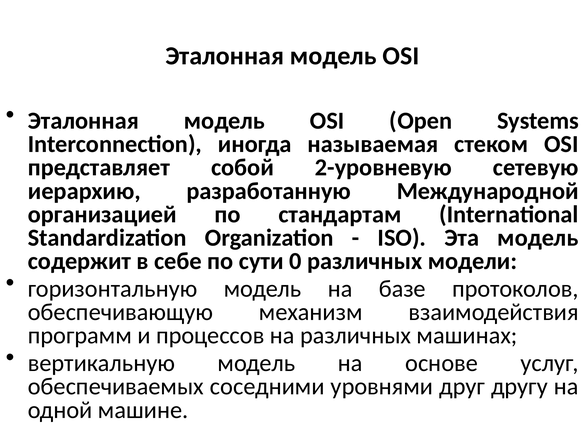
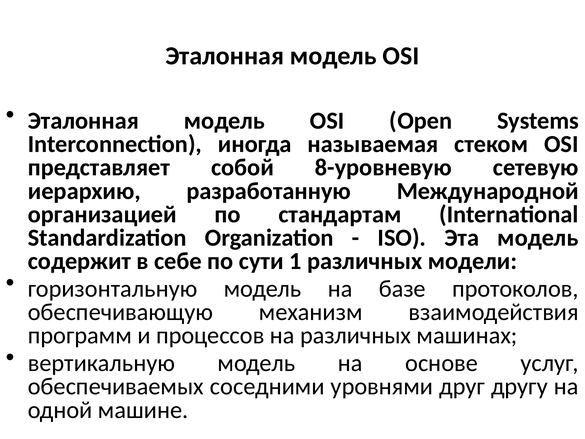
2-уровневую: 2-уровневую -> 8-уровневую
0: 0 -> 1
